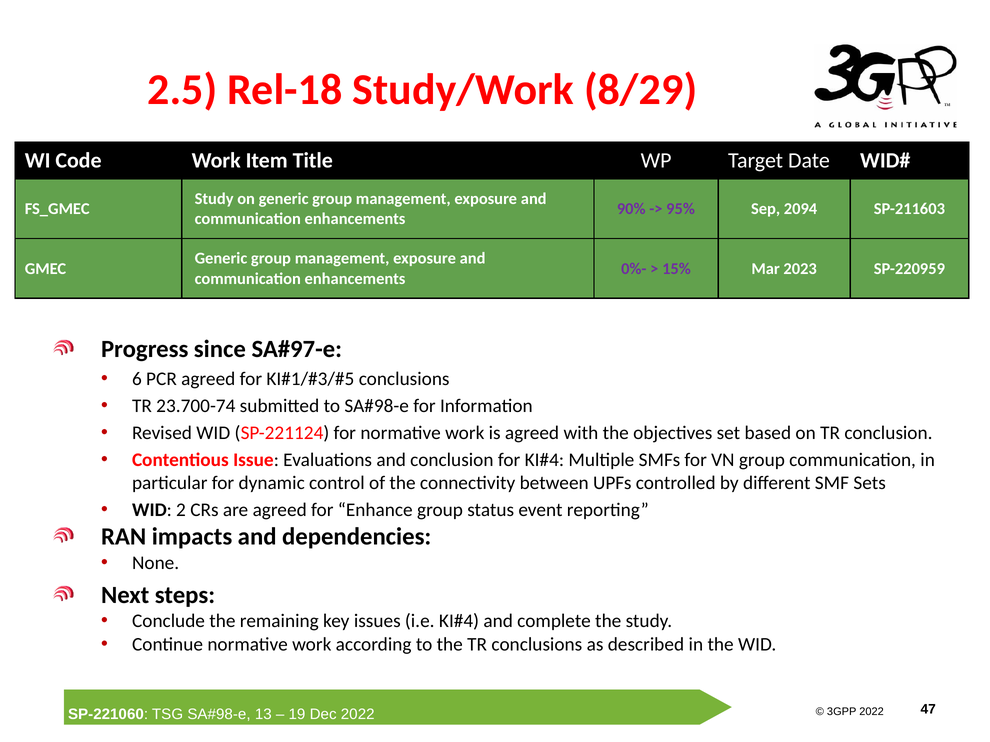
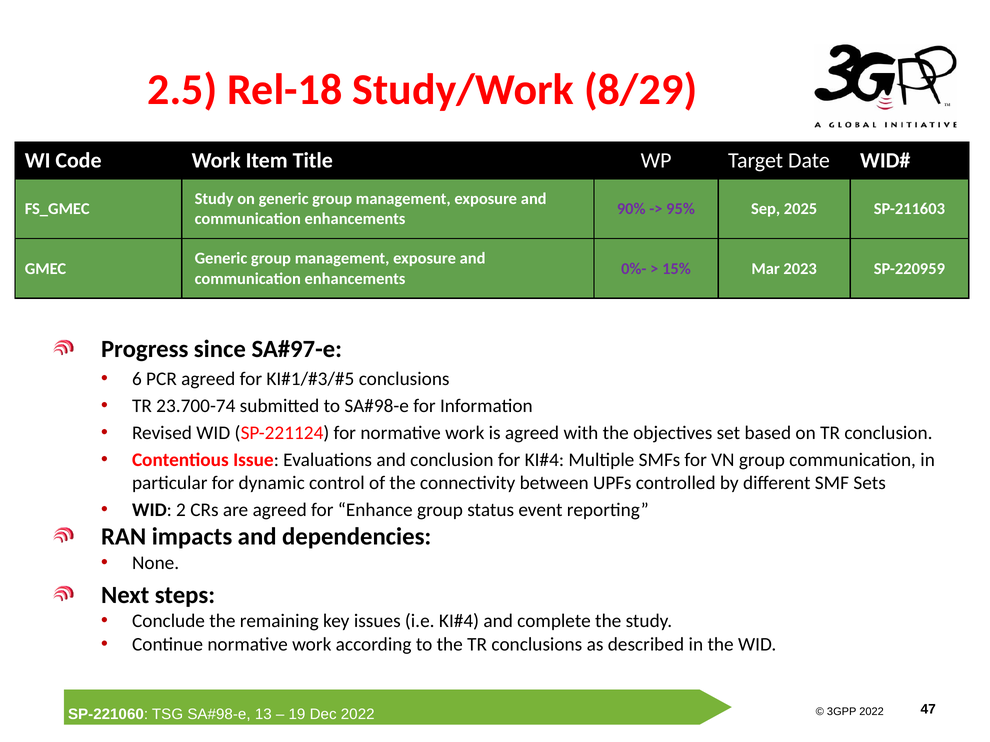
2094: 2094 -> 2025
